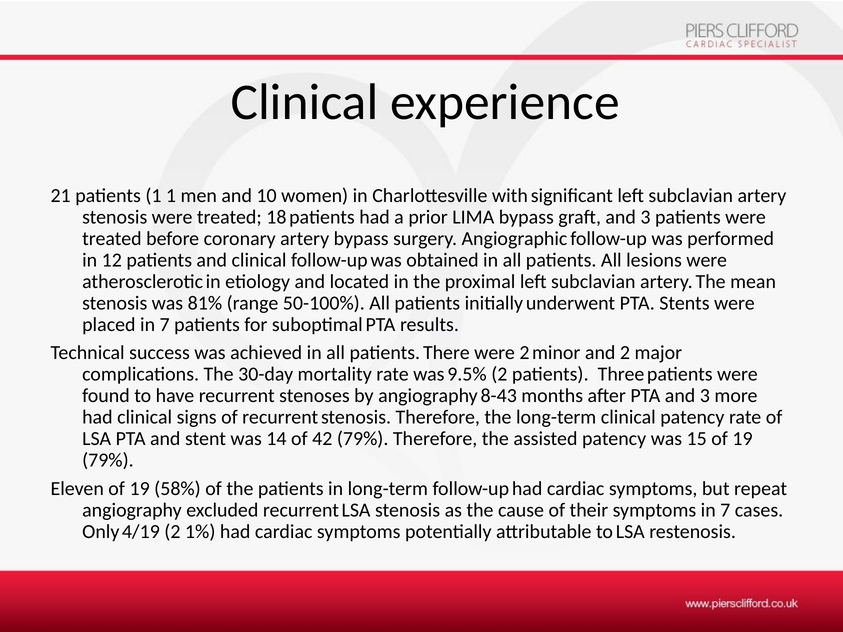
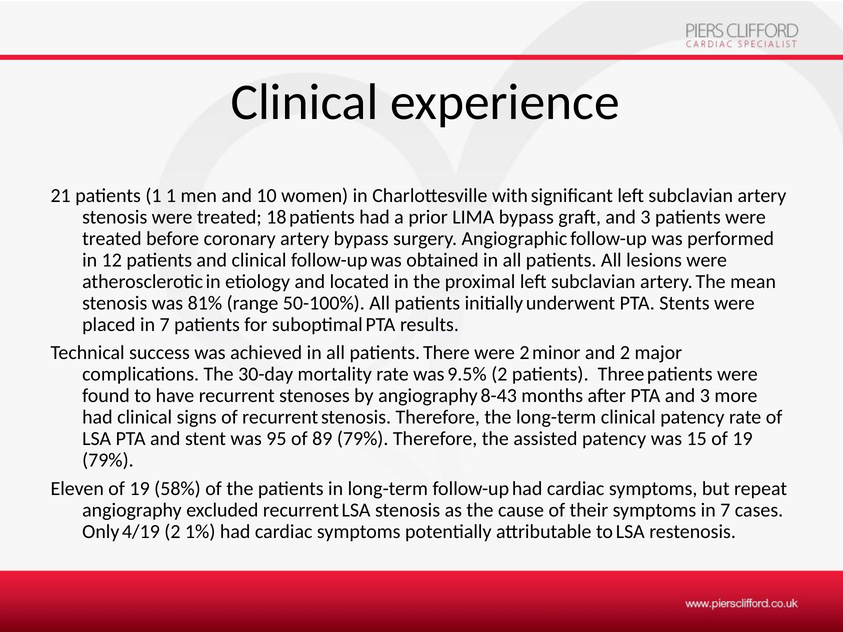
14: 14 -> 95
42: 42 -> 89
